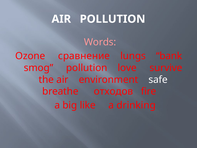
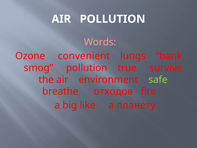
сравнение: сравнение -> convenient
love: love -> true
safe colour: white -> light green
drinking: drinking -> планету
